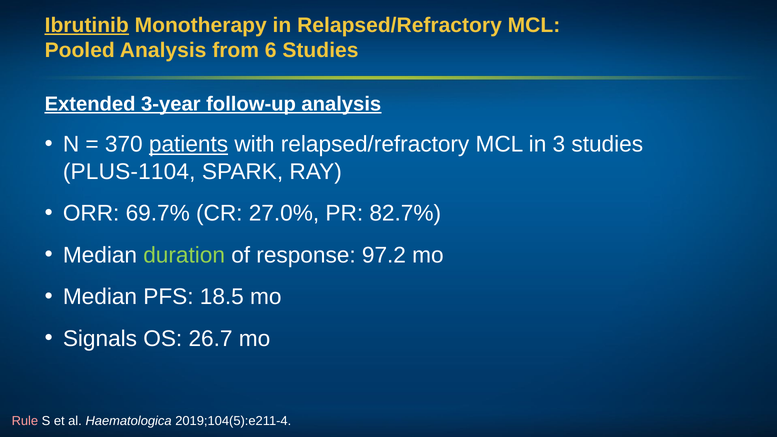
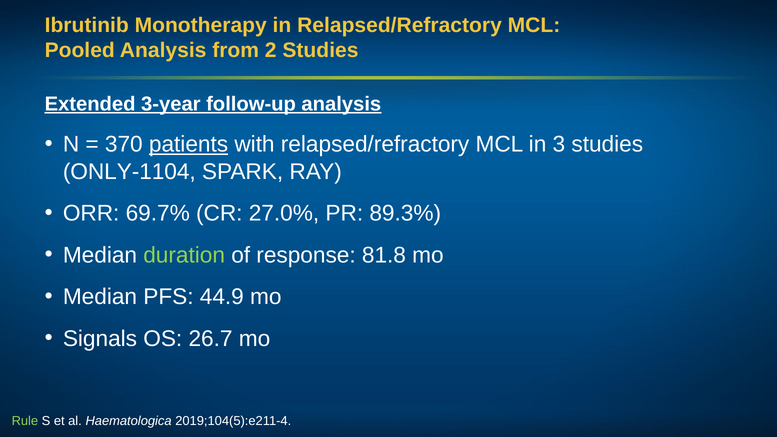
Ibrutinib underline: present -> none
6: 6 -> 2
PLUS-1104: PLUS-1104 -> ONLY-1104
82.7%: 82.7% -> 89.3%
97.2: 97.2 -> 81.8
18.5: 18.5 -> 44.9
Rule colour: pink -> light green
